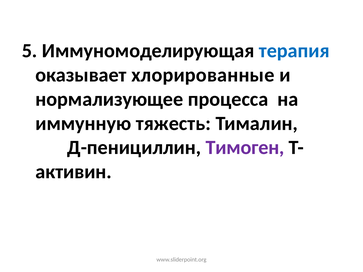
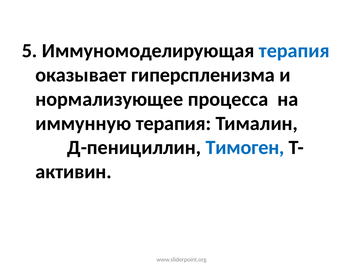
хлорированные: хлорированные -> гиперспленизма
иммунную тяжесть: тяжесть -> терапия
Тимоген colour: purple -> blue
